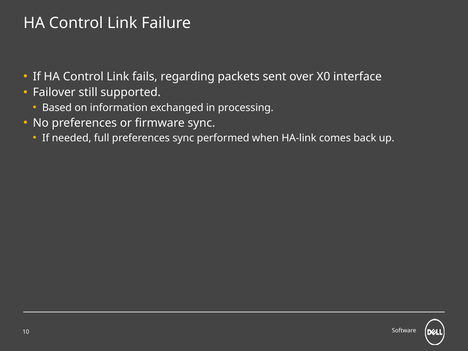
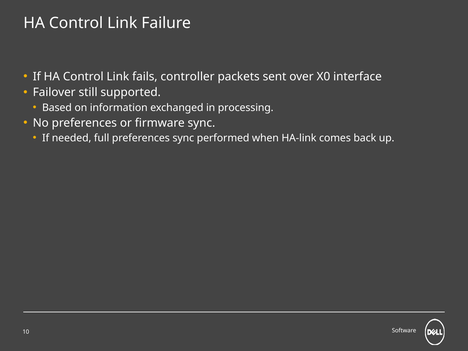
regarding: regarding -> controller
